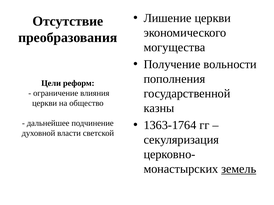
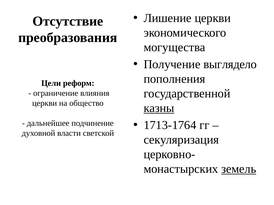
вольности: вольности -> выглядело
казны underline: none -> present
1363-1764: 1363-1764 -> 1713-1764
